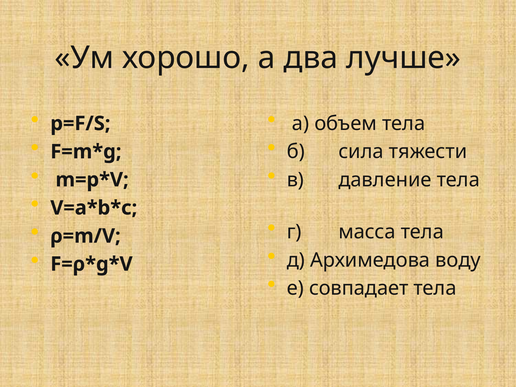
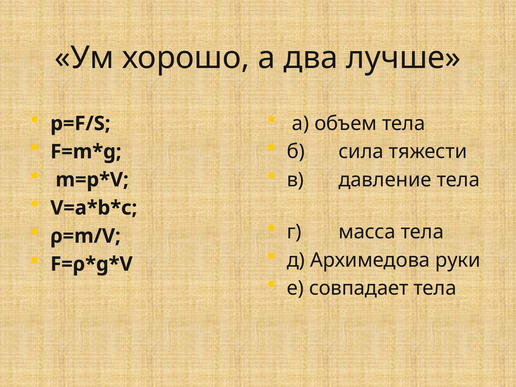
воду: воду -> руки
